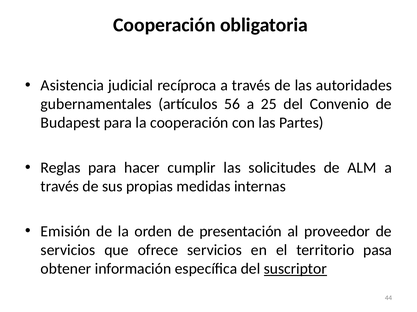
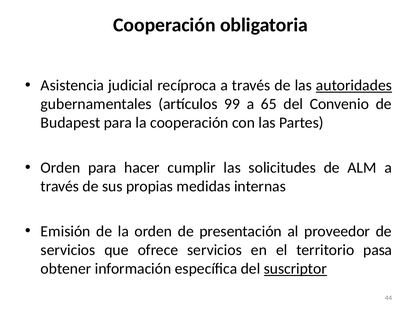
autoridades underline: none -> present
56: 56 -> 99
25: 25 -> 65
Reglas at (61, 168): Reglas -> Orden
